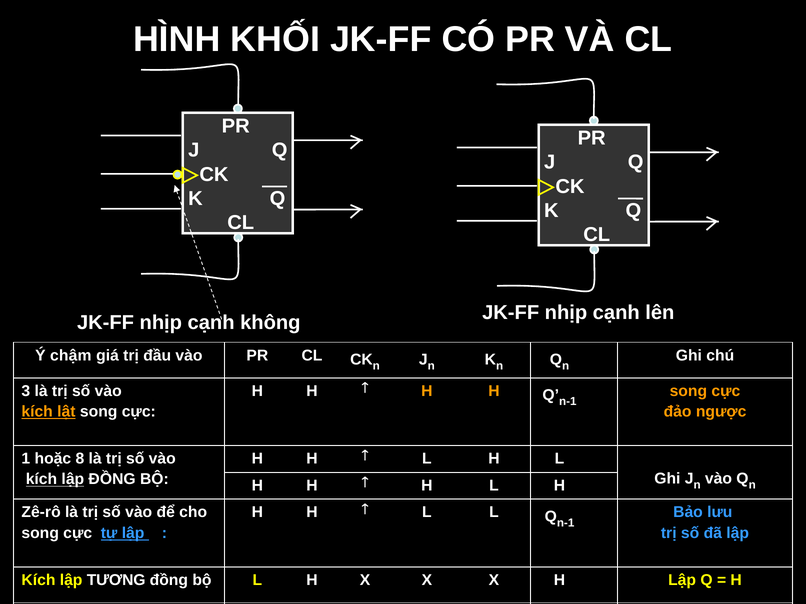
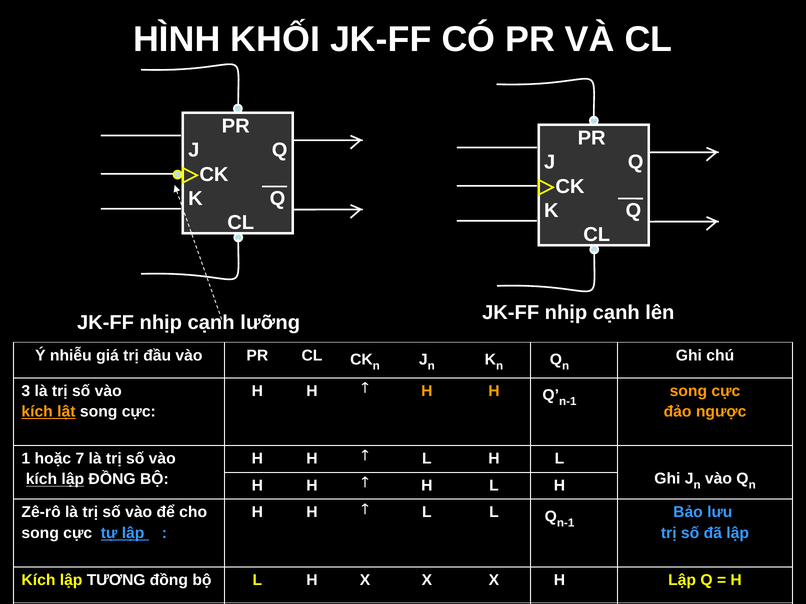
cạnh không: không -> lưỡng
chậm: chậm -> nhiễu
8: 8 -> 7
